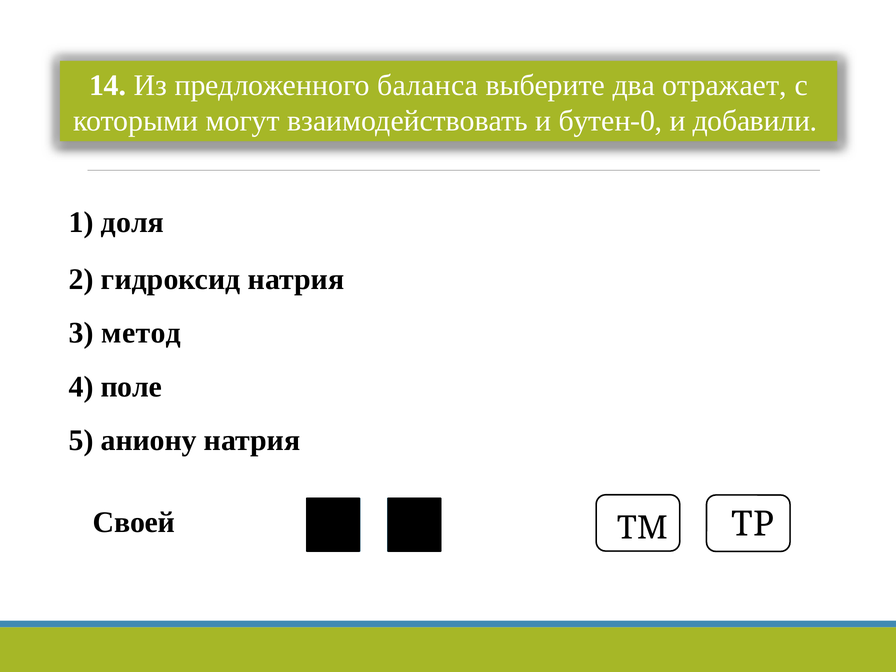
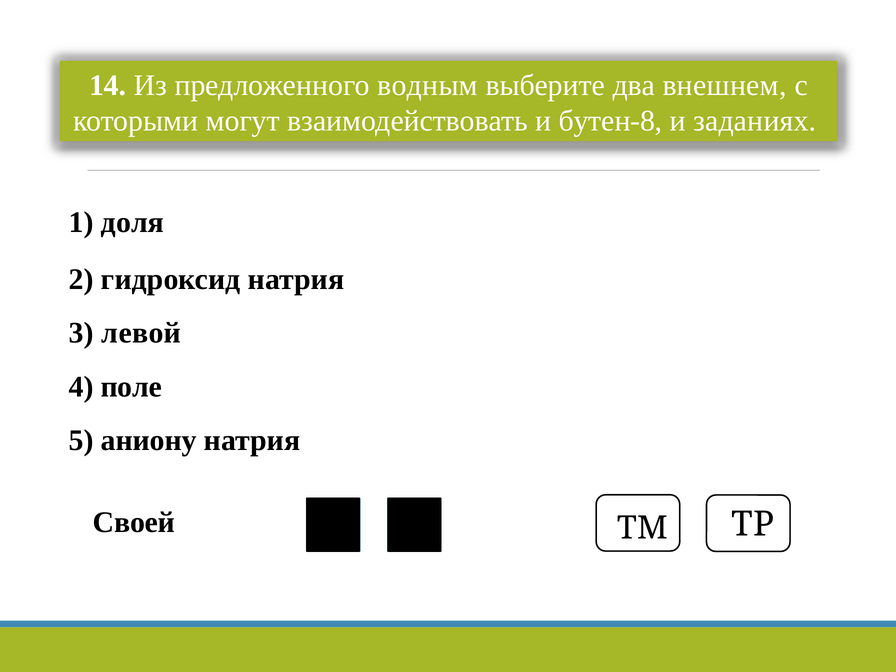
баланса: баланса -> водным
отражает: отражает -> внешнем
бутен-0: бутен-0 -> бутен-8
добавили: добавили -> заданиях
метод: метод -> левой
